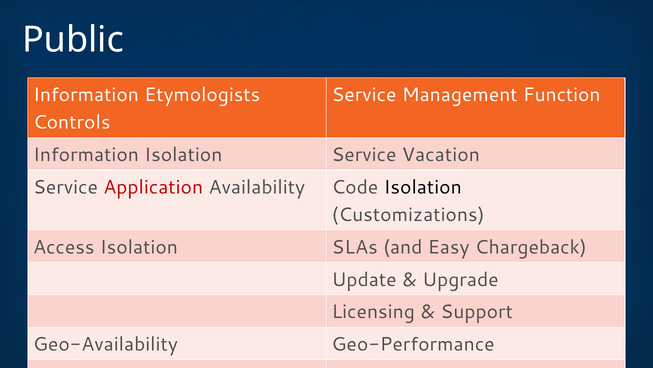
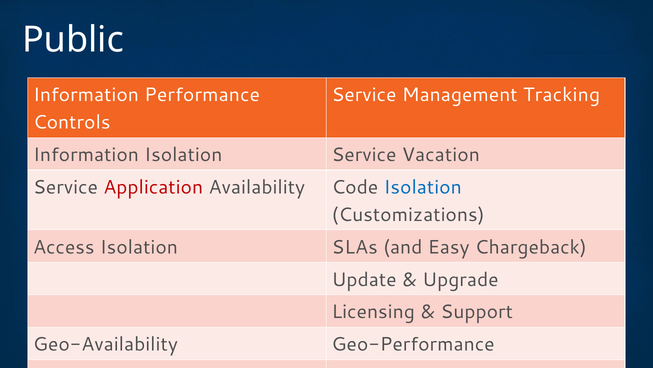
Etymologists: Etymologists -> Performance
Function: Function -> Tracking
Isolation at (423, 187) colour: black -> blue
